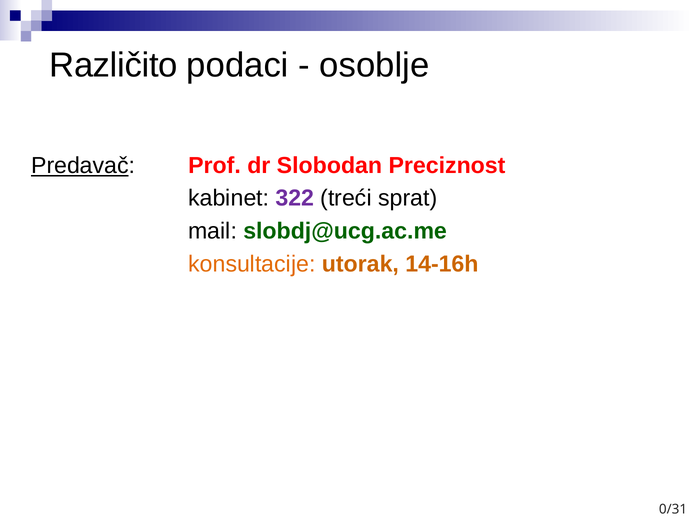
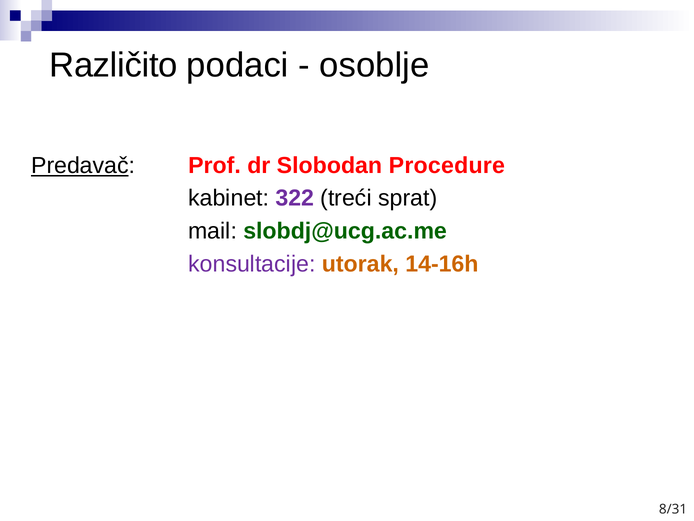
Preciznost: Preciznost -> Procedure
konsultacije colour: orange -> purple
0/31: 0/31 -> 8/31
